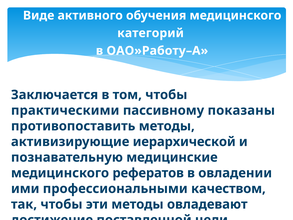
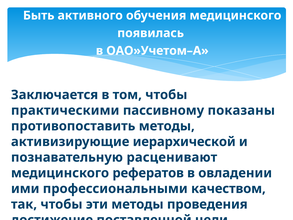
Виде: Виде -> Быть
категорий: категорий -> появилась
ОАО»Работу–А: ОАО»Работу–А -> ОАО»Учетом–А
медицинские: медицинские -> расценивают
овладевают: овладевают -> проведения
